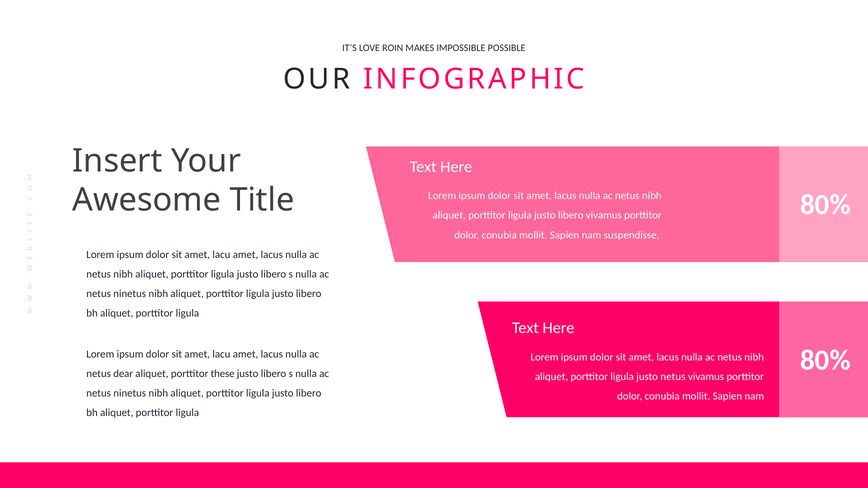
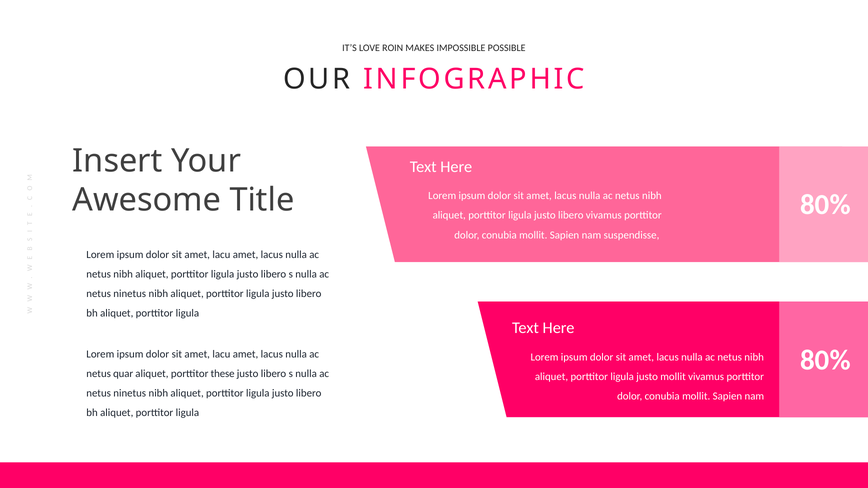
dear: dear -> quar
justo netus: netus -> mollit
